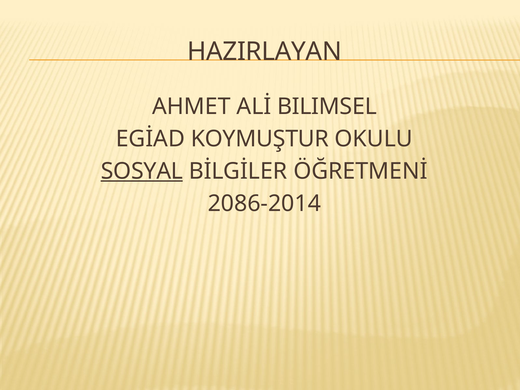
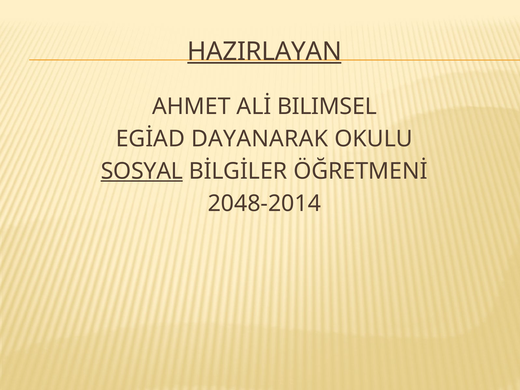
HAZIRLAYAN underline: none -> present
KOYMUŞTUR: KOYMUŞTUR -> DAYANARAK
2086-2014: 2086-2014 -> 2048-2014
